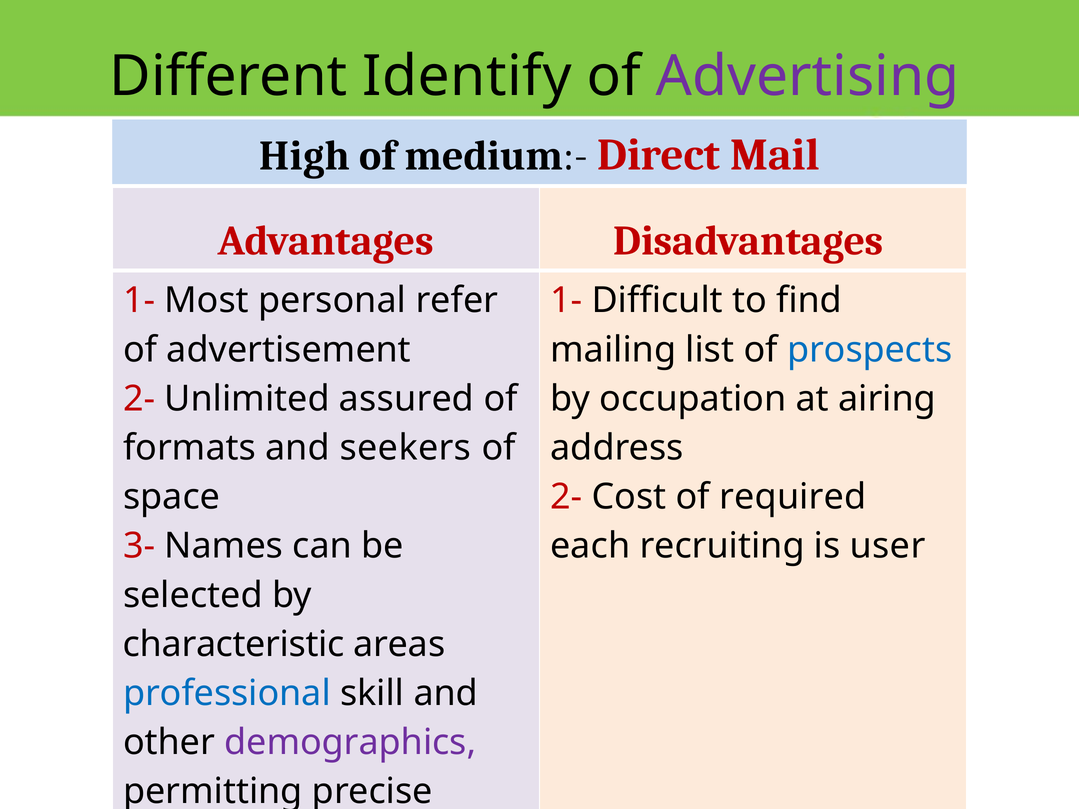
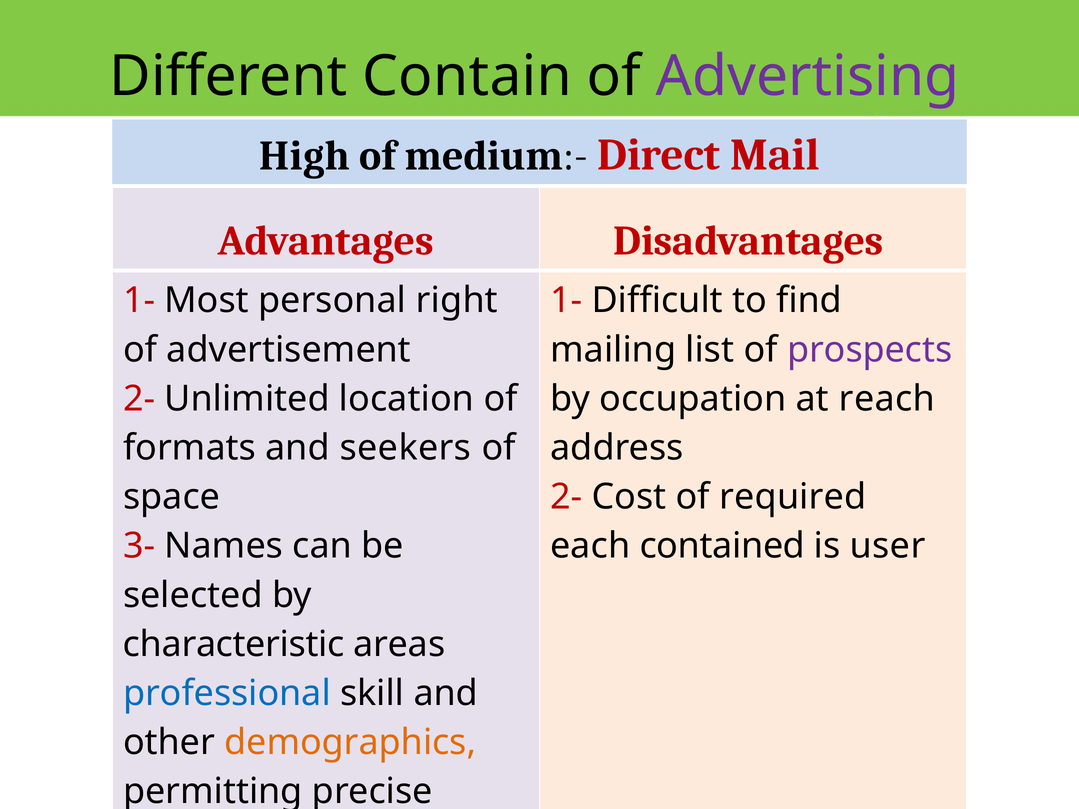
Identify: Identify -> Contain
refer: refer -> right
prospects colour: blue -> purple
assured: assured -> location
airing: airing -> reach
recruiting: recruiting -> contained
demographics colour: purple -> orange
